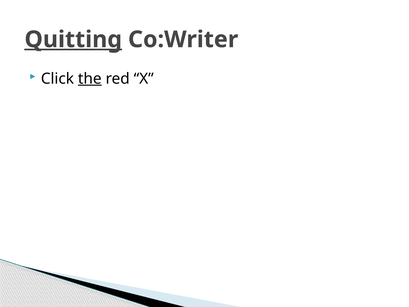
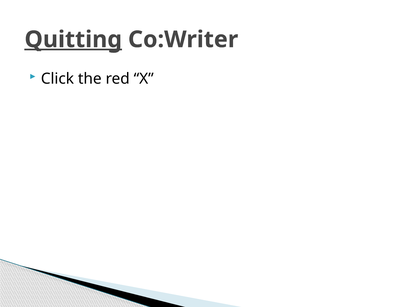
the underline: present -> none
